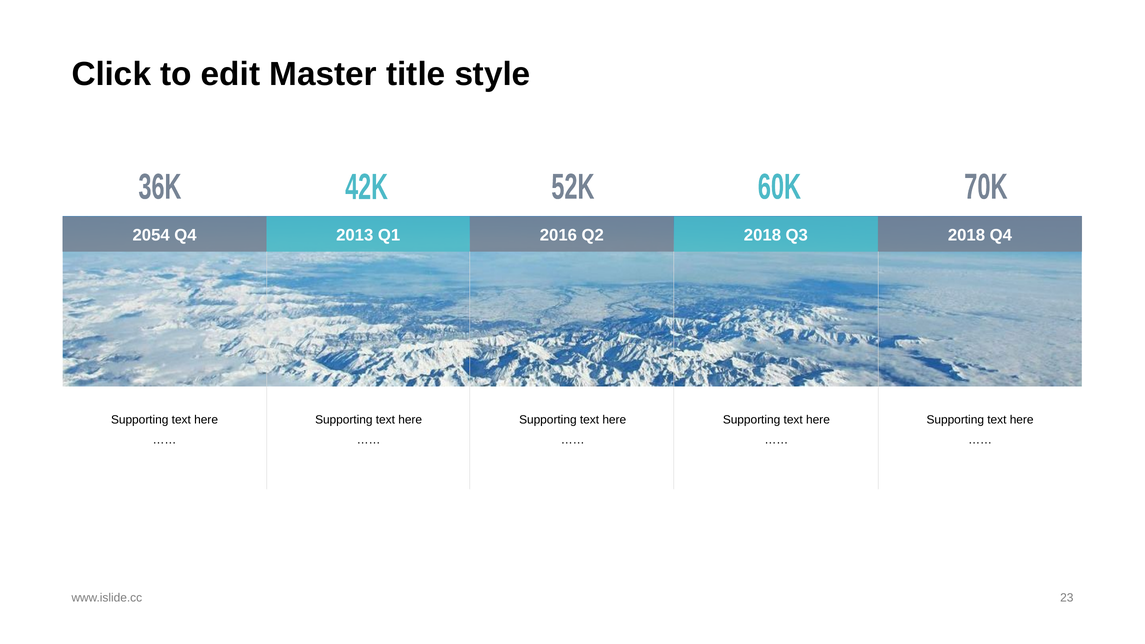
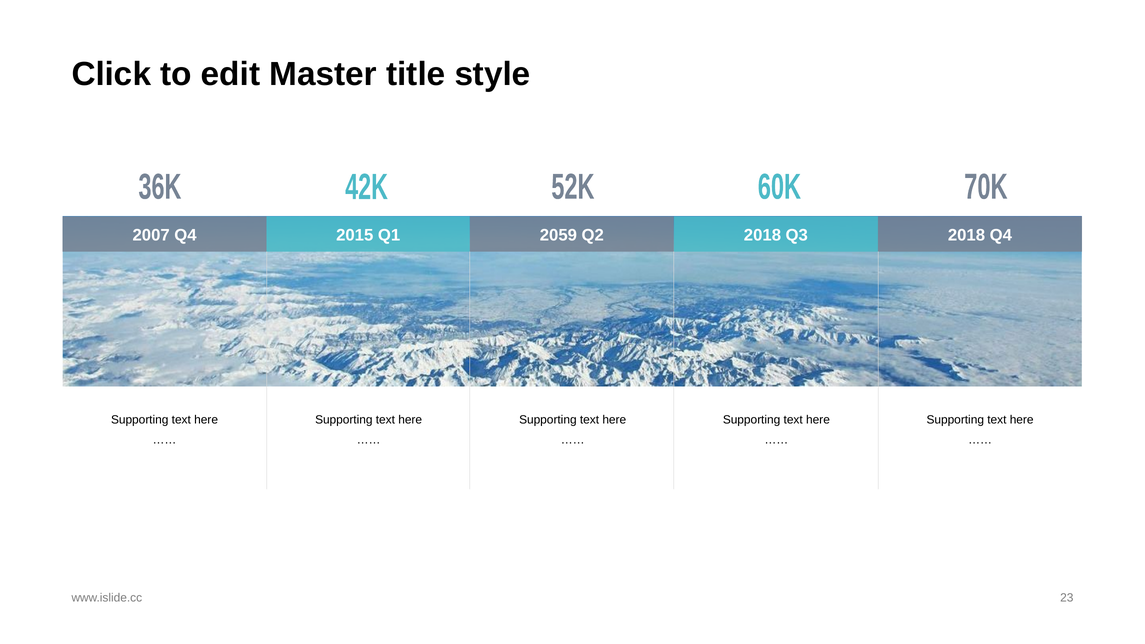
2054: 2054 -> 2007
2013: 2013 -> 2015
2016: 2016 -> 2059
